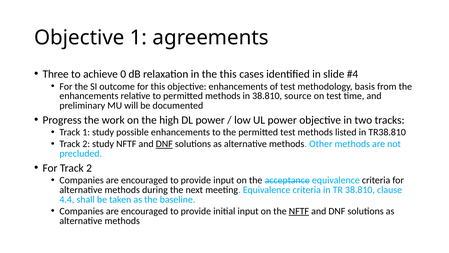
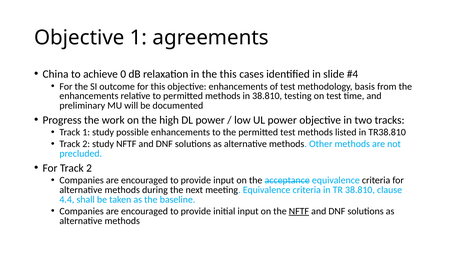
Three: Three -> China
source: source -> testing
DNF at (164, 144) underline: present -> none
